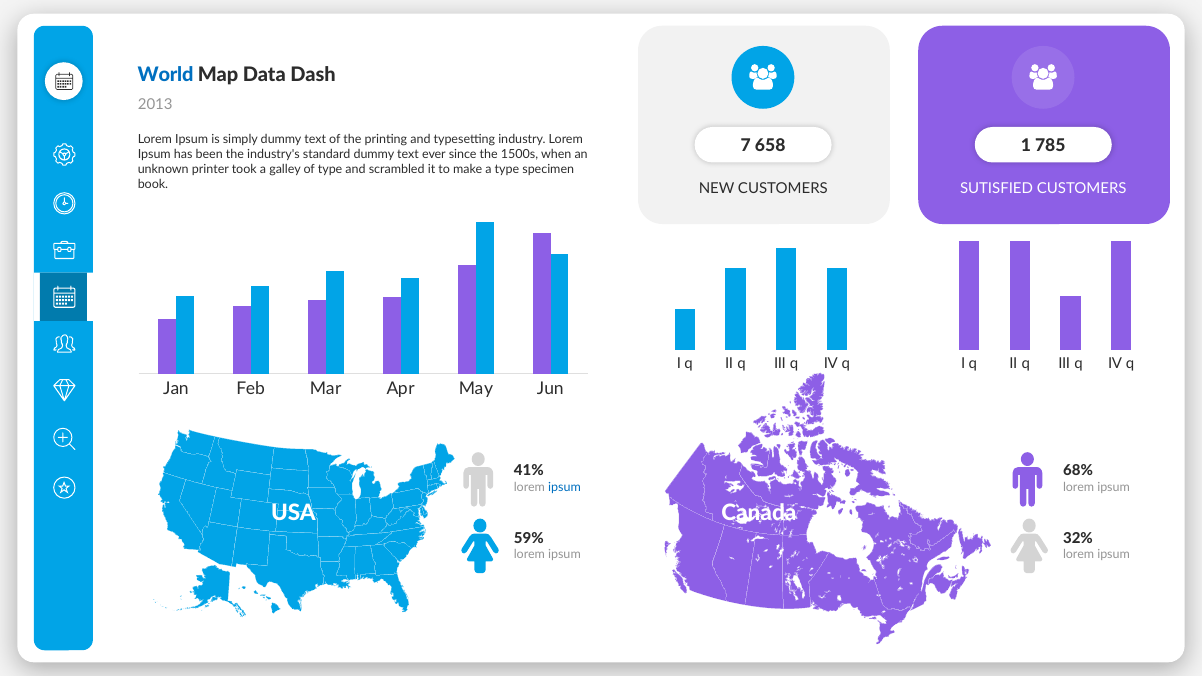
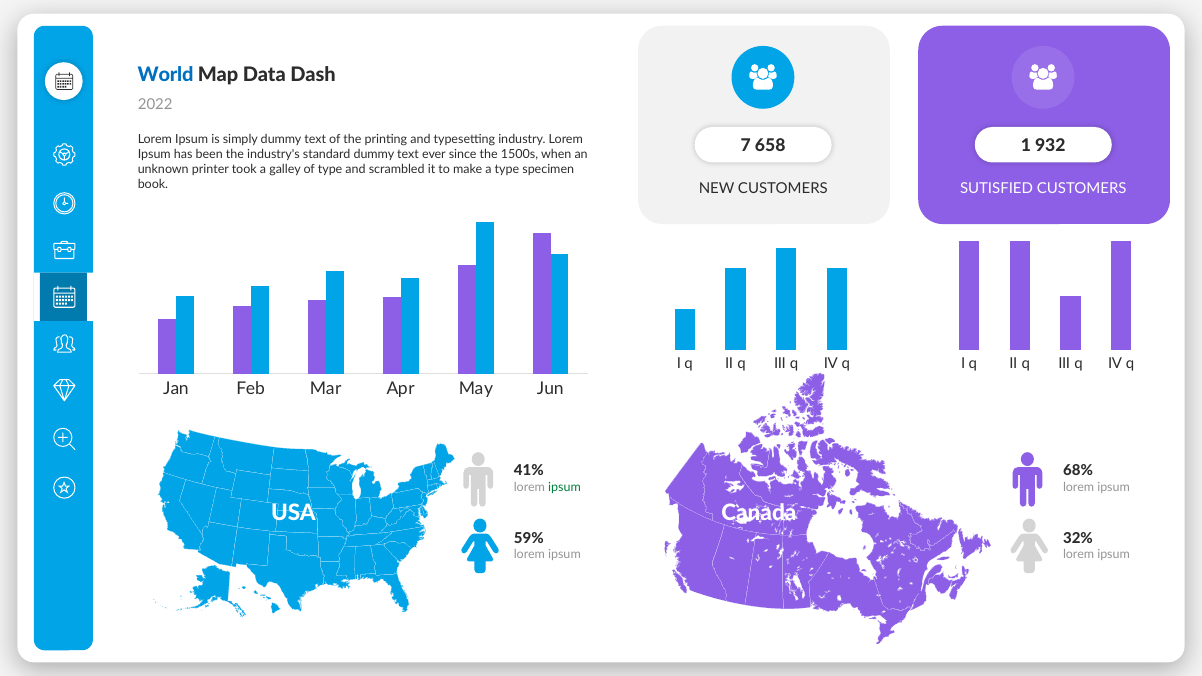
2013: 2013 -> 2022
785: 785 -> 932
ipsum at (564, 487) colour: blue -> green
